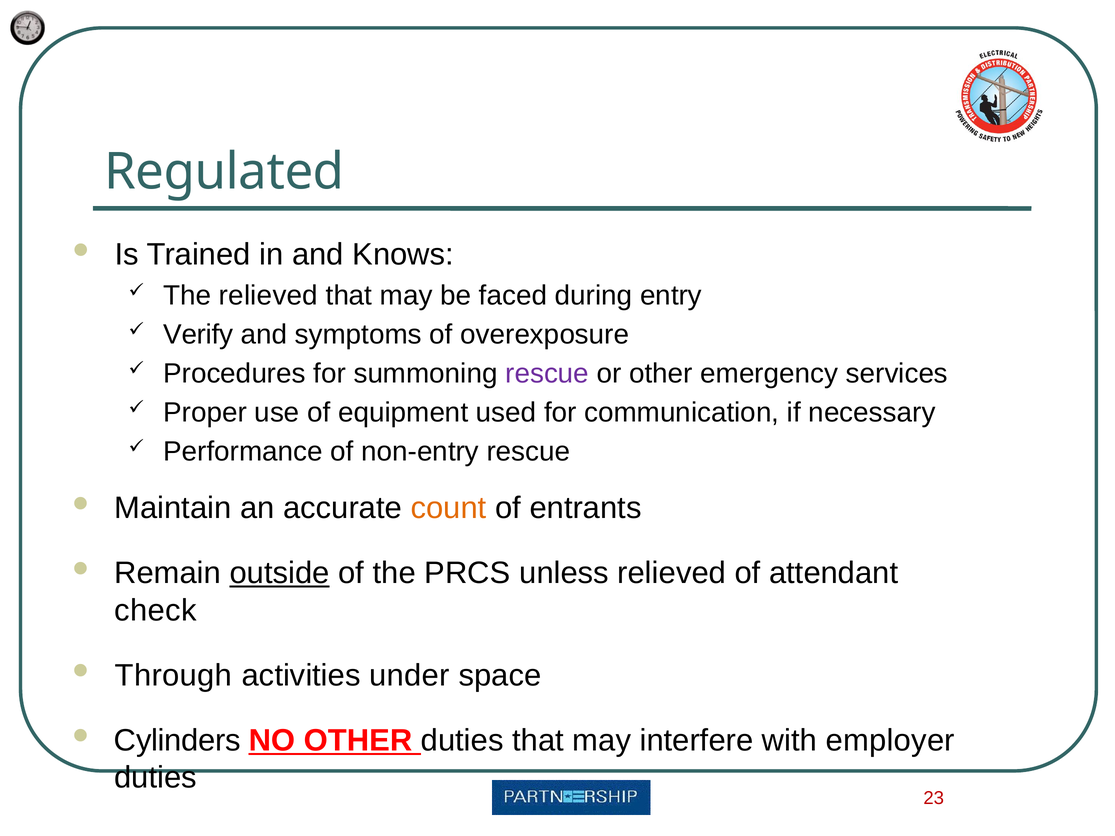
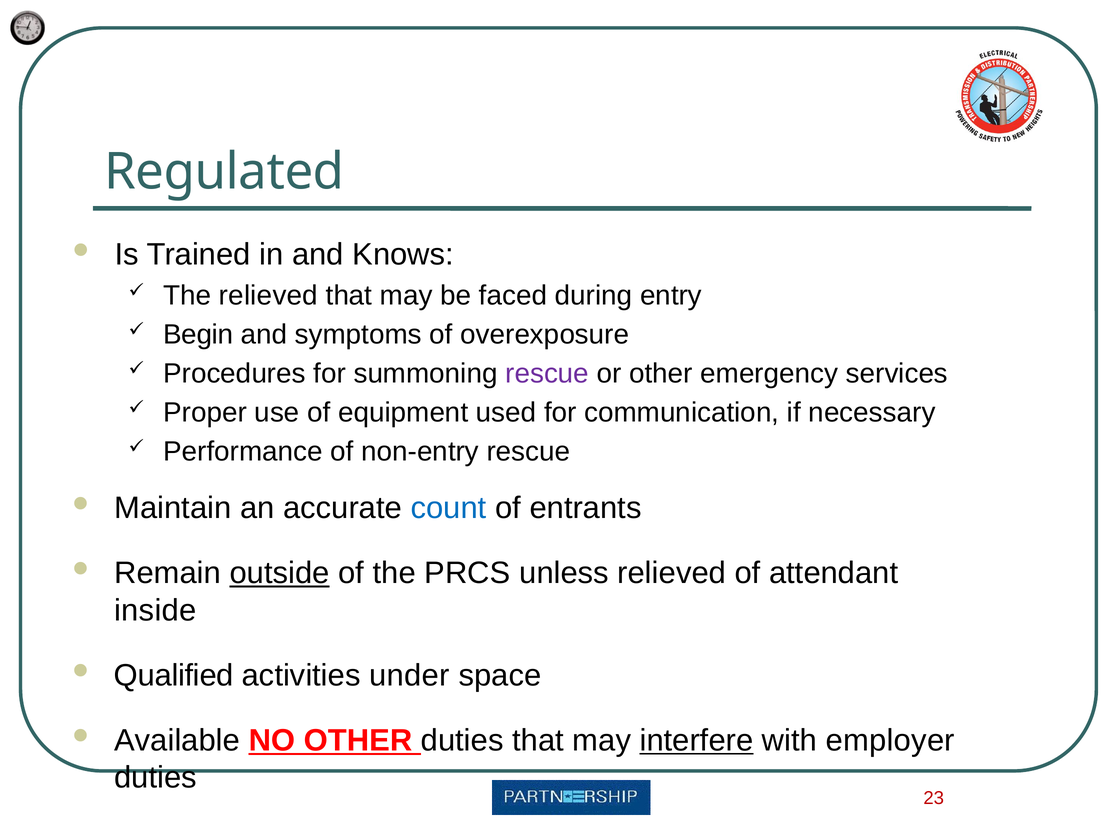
Verify: Verify -> Begin
count colour: orange -> blue
check: check -> inside
Through: Through -> Qualified
Cylinders: Cylinders -> Available
interfere underline: none -> present
